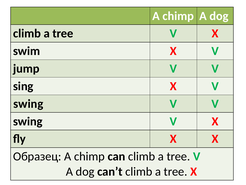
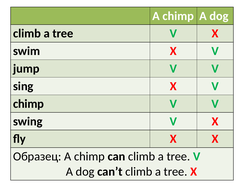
swing at (28, 104): swing -> chimp
